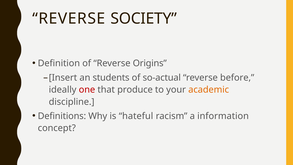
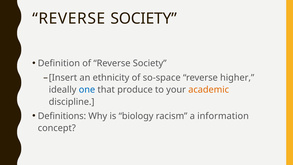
of Reverse Origins: Origins -> Society
students: students -> ethnicity
so-actual: so-actual -> so-space
before: before -> higher
one colour: red -> blue
hateful: hateful -> biology
